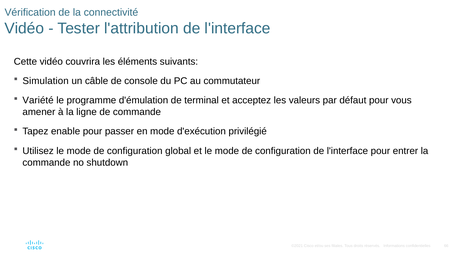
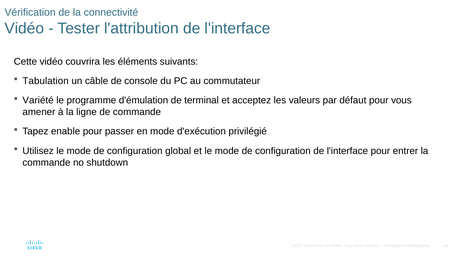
Simulation: Simulation -> Tabulation
